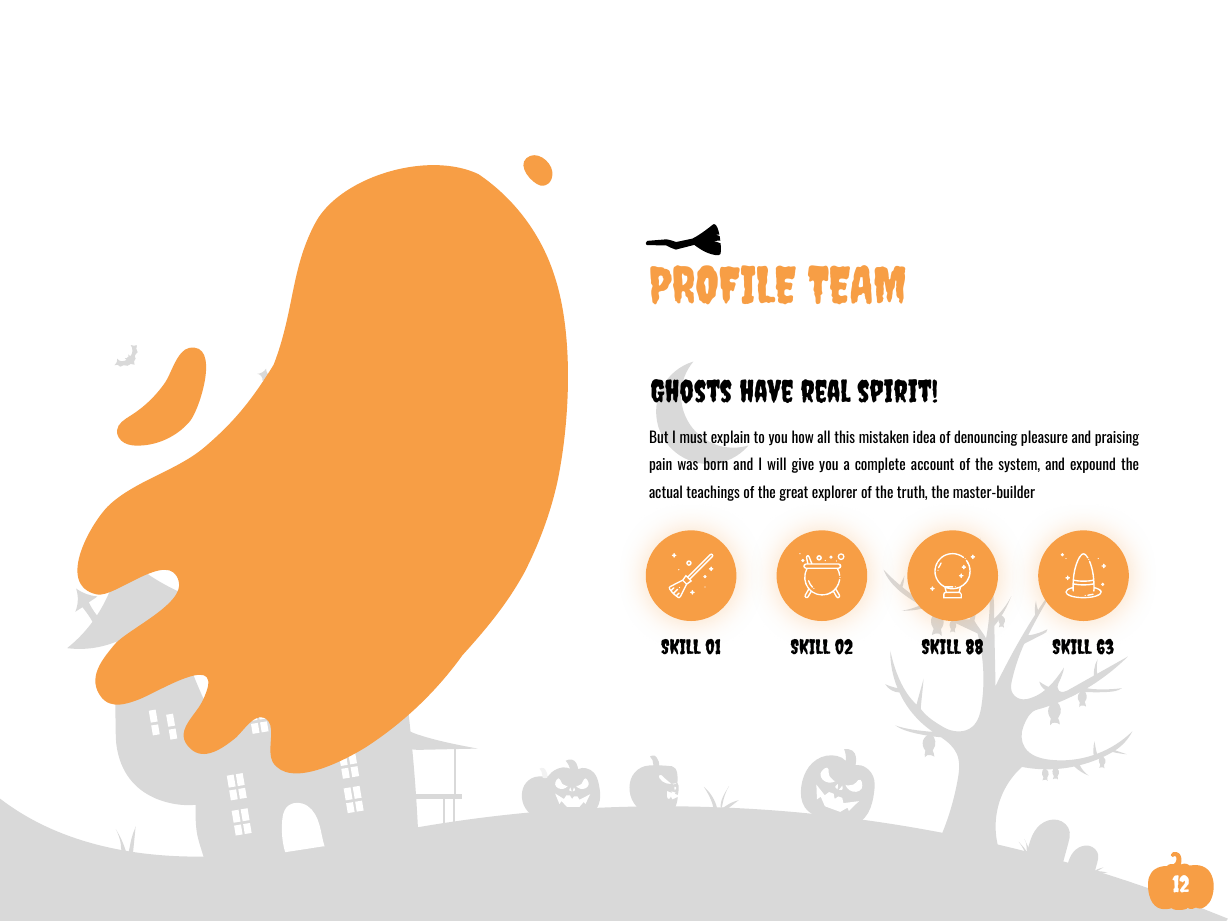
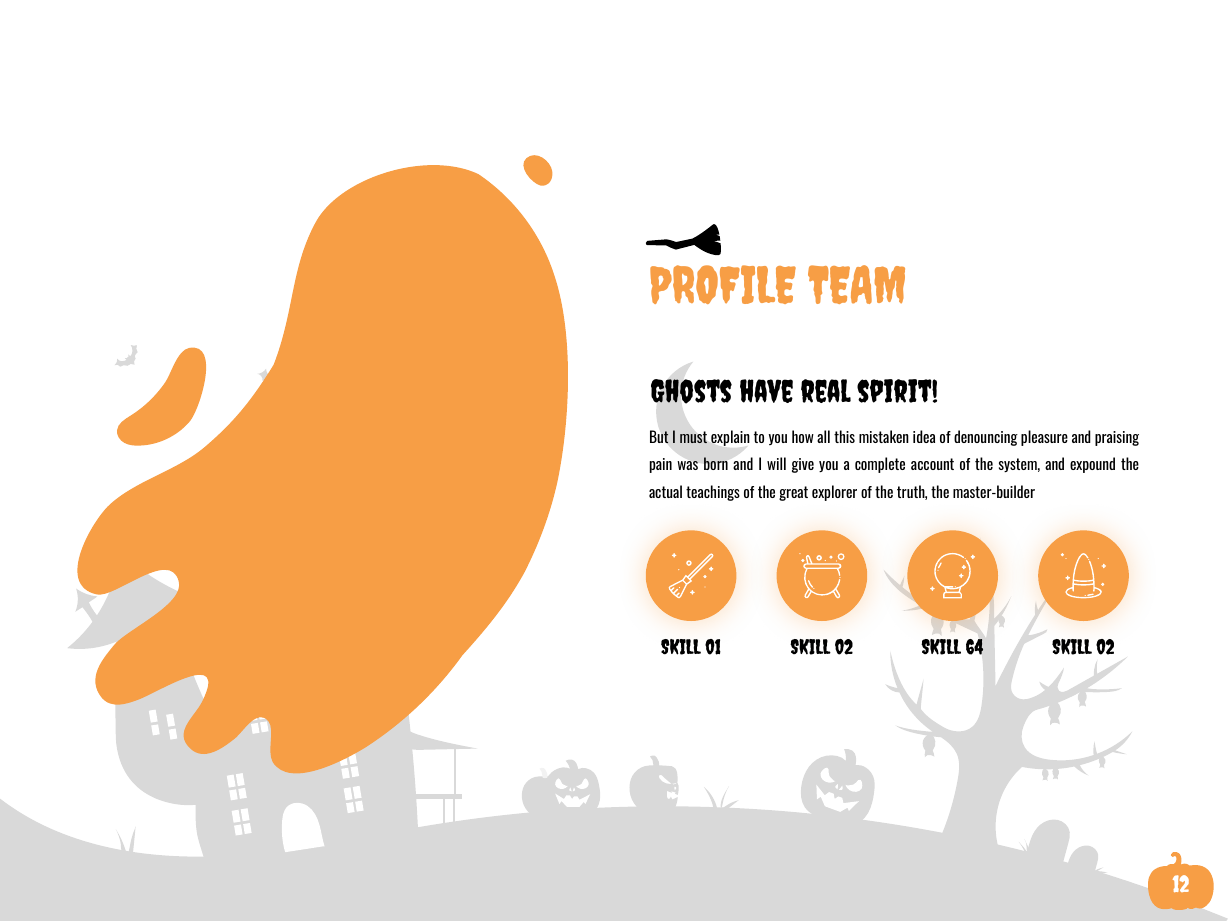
88: 88 -> 64
63 at (1105, 648): 63 -> 02
